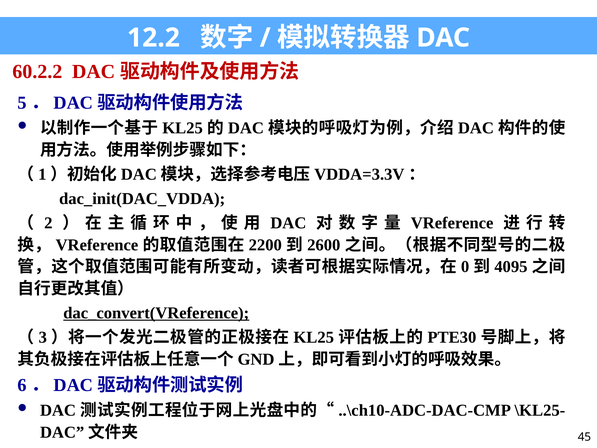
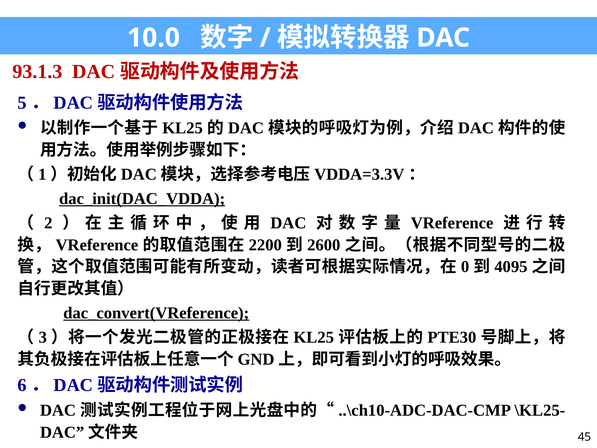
12.2: 12.2 -> 10.0
60.2.2: 60.2.2 -> 93.1.3
dac_init(DAC_VDDA underline: none -> present
